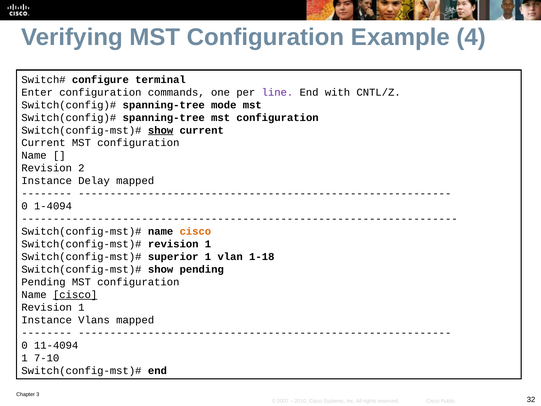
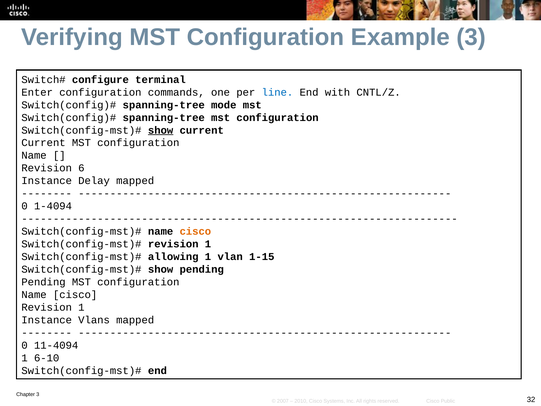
Example 4: 4 -> 3
line colour: purple -> blue
2: 2 -> 6
superior: superior -> allowing
1-18: 1-18 -> 1-15
cisco at (75, 295) underline: present -> none
7-10: 7-10 -> 6-10
